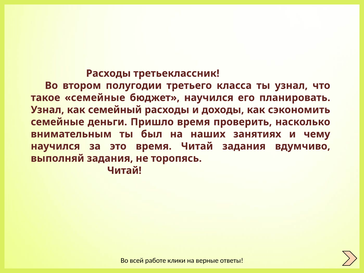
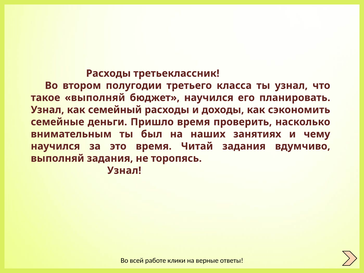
такое семейные: семейные -> выполняй
Читай at (124, 171): Читай -> Узнал
